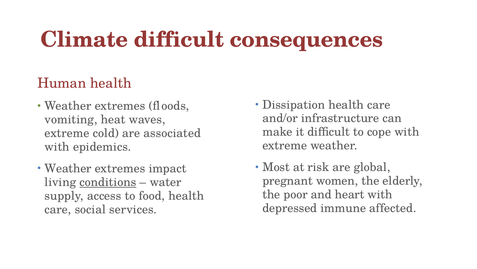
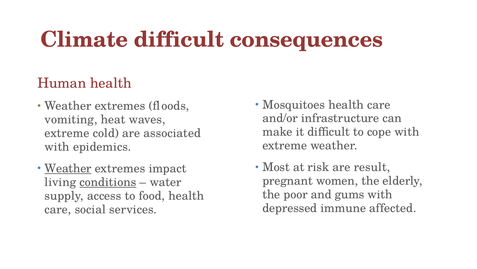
Dissipation: Dissipation -> Mosquitoes
global: global -> result
Weather at (68, 168) underline: none -> present
heart: heart -> gums
